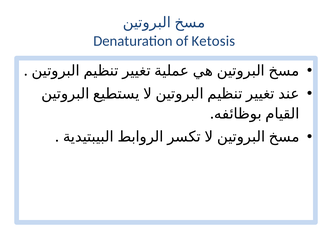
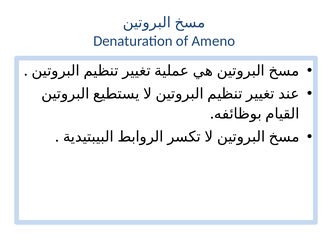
Ketosis: Ketosis -> Ameno
